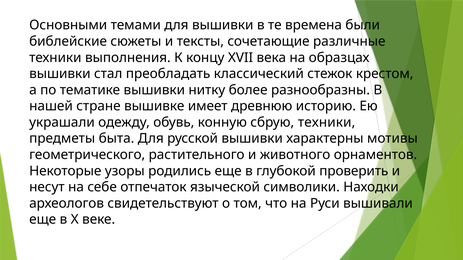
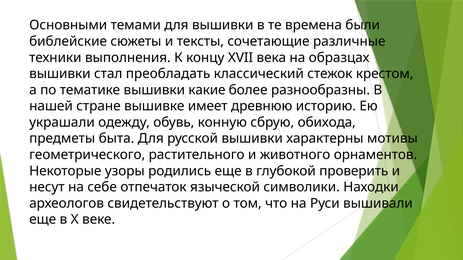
нитку: нитку -> какие
сбрую техники: техники -> обихода
